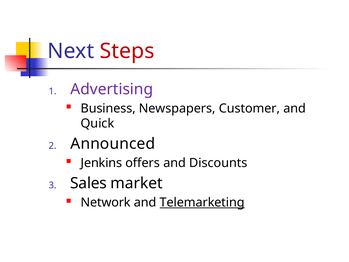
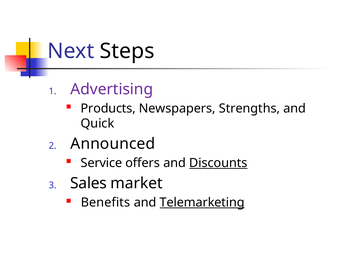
Steps colour: red -> black
Business: Business -> Products
Customer: Customer -> Strengths
Jenkins: Jenkins -> Service
Discounts underline: none -> present
Network: Network -> Benefits
